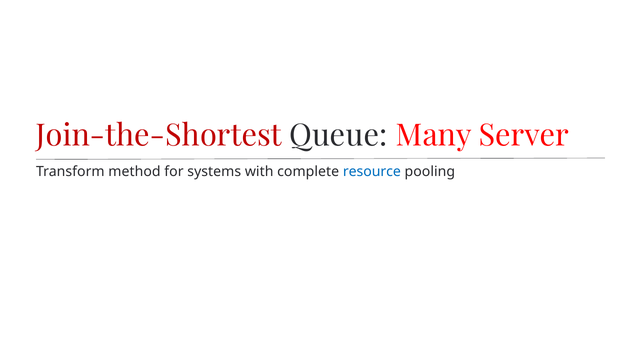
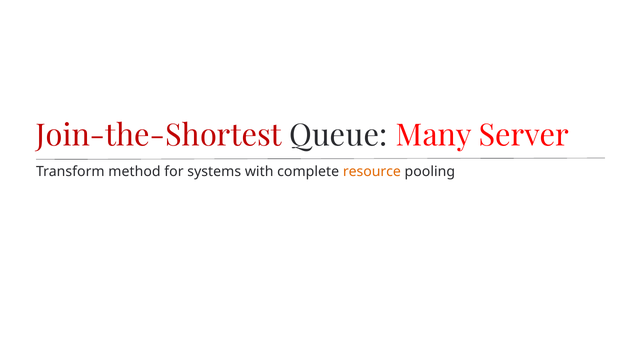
resource colour: blue -> orange
